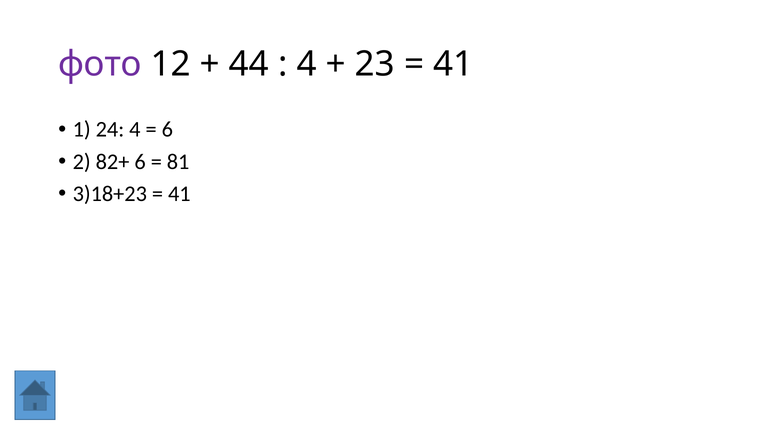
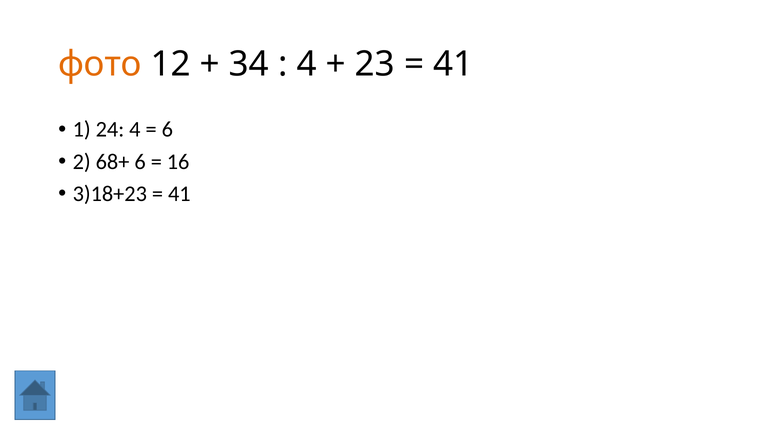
фото colour: purple -> orange
44: 44 -> 34
82+: 82+ -> 68+
81: 81 -> 16
